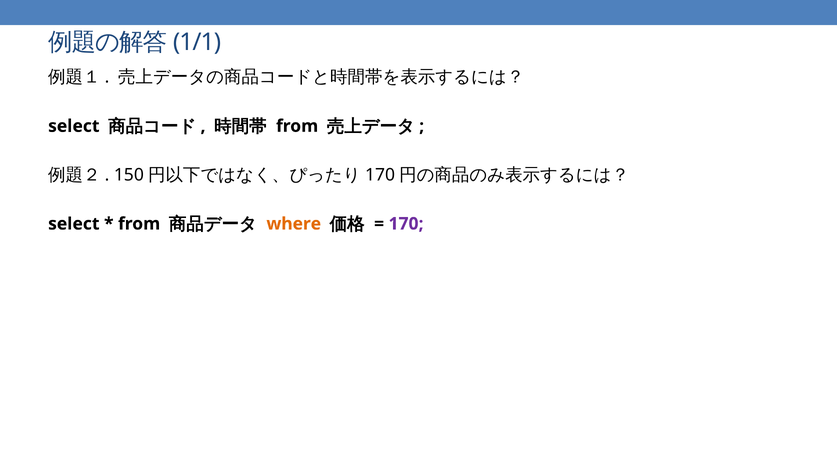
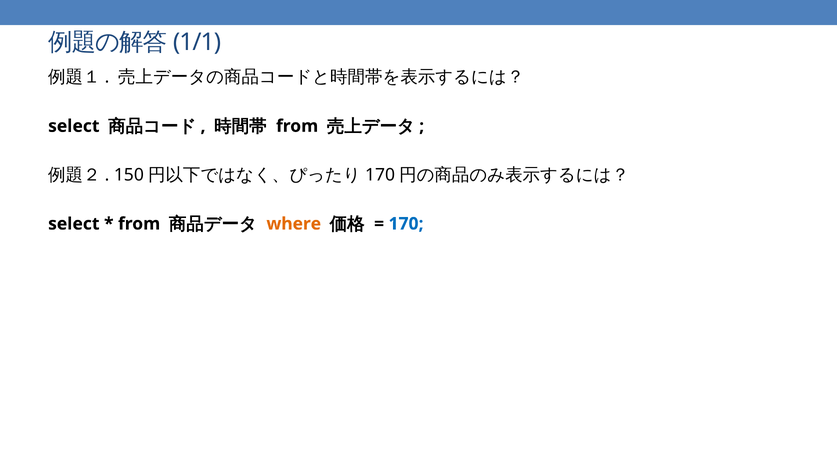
170 colour: purple -> blue
